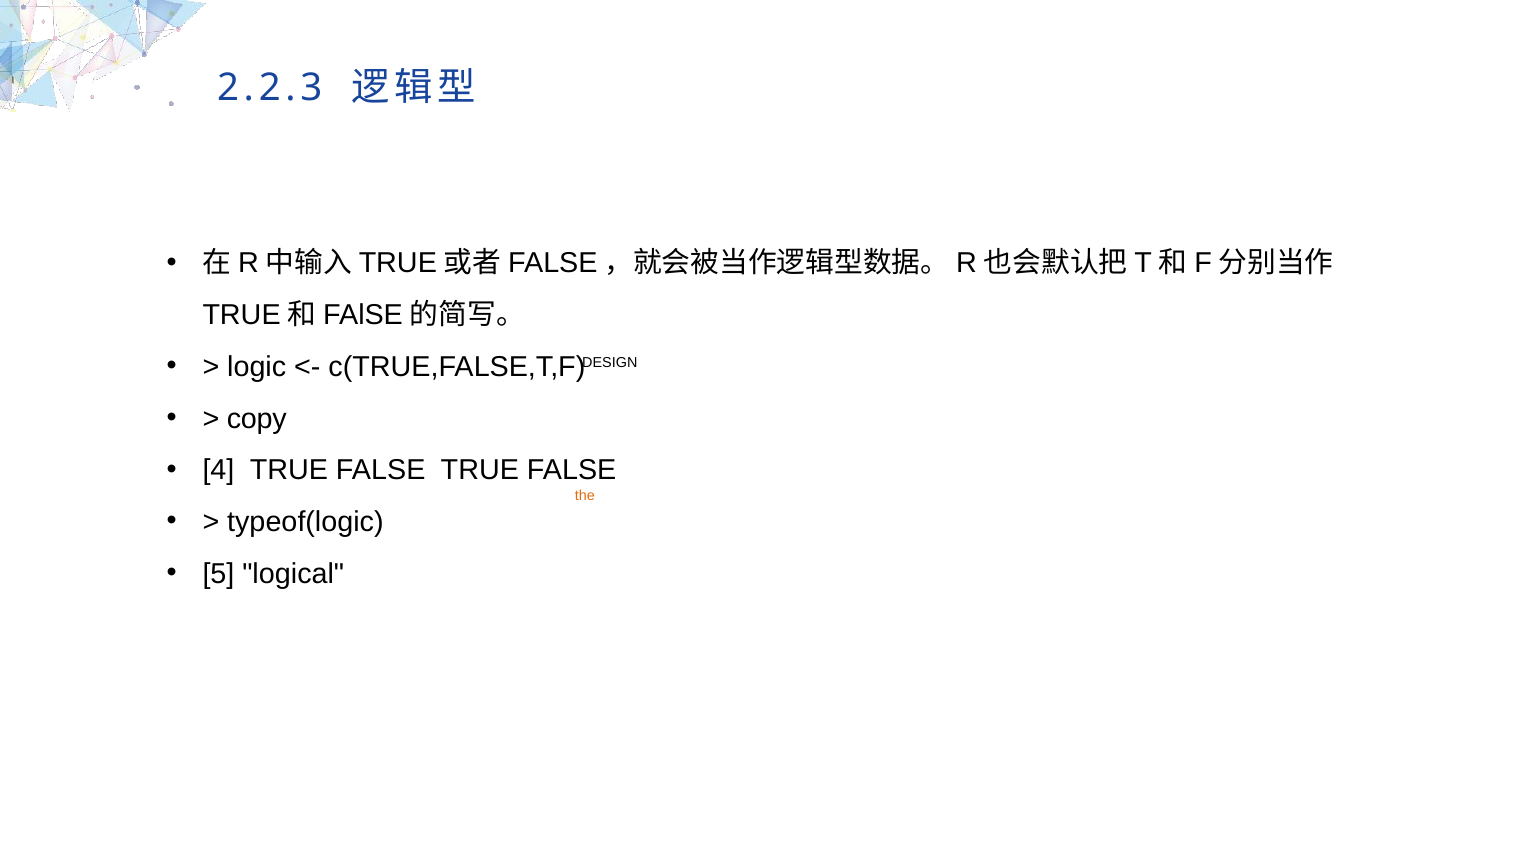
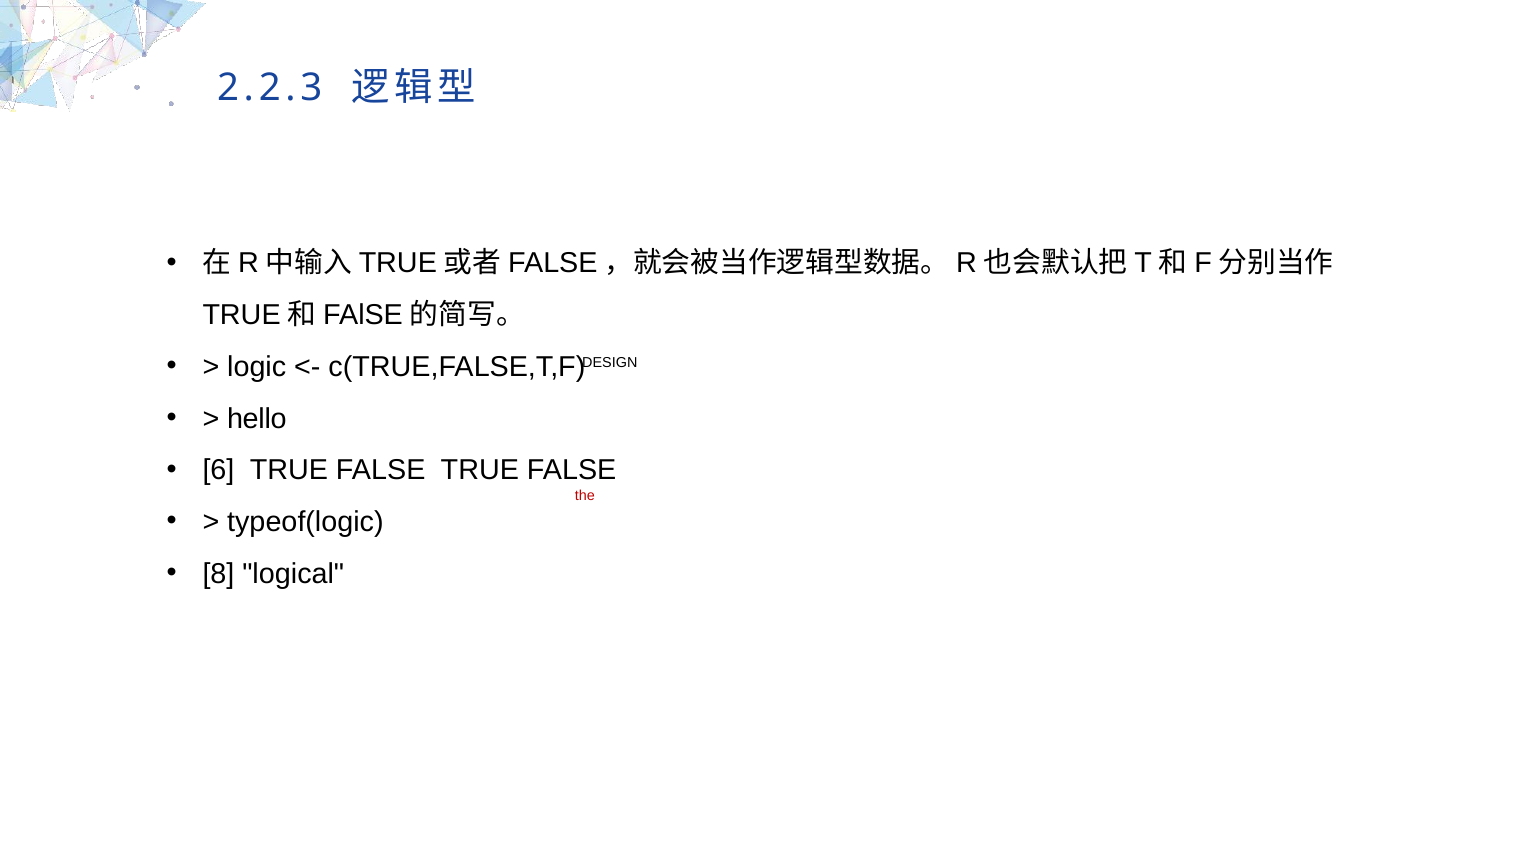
copy at (257, 419): copy -> hello
4: 4 -> 6
the at (585, 496) colour: orange -> red
5: 5 -> 8
